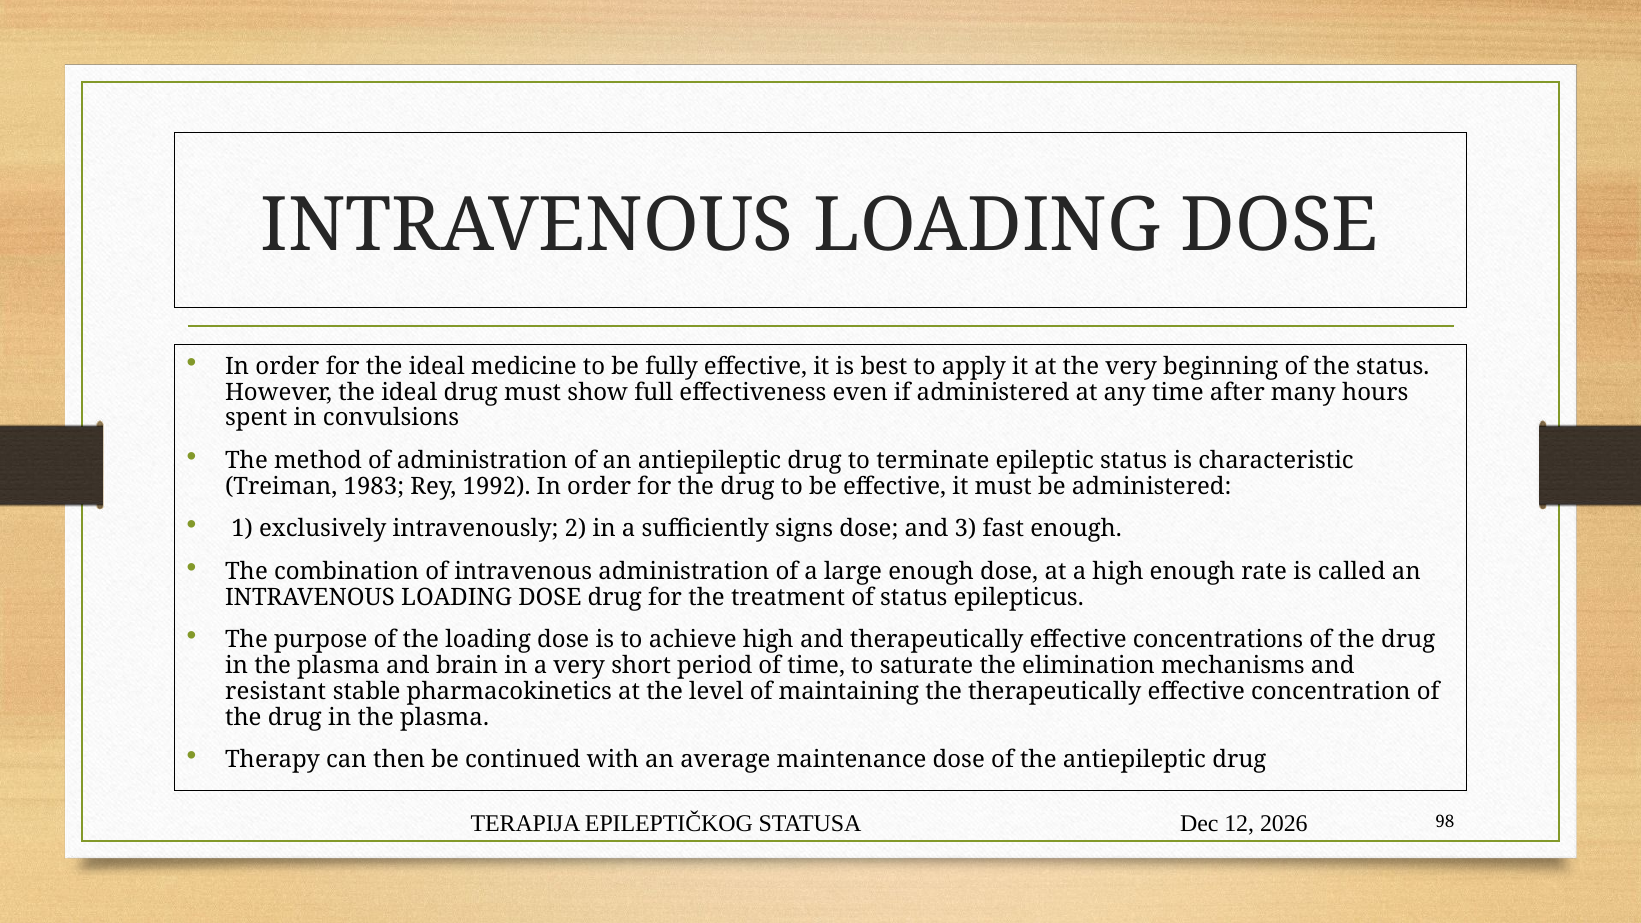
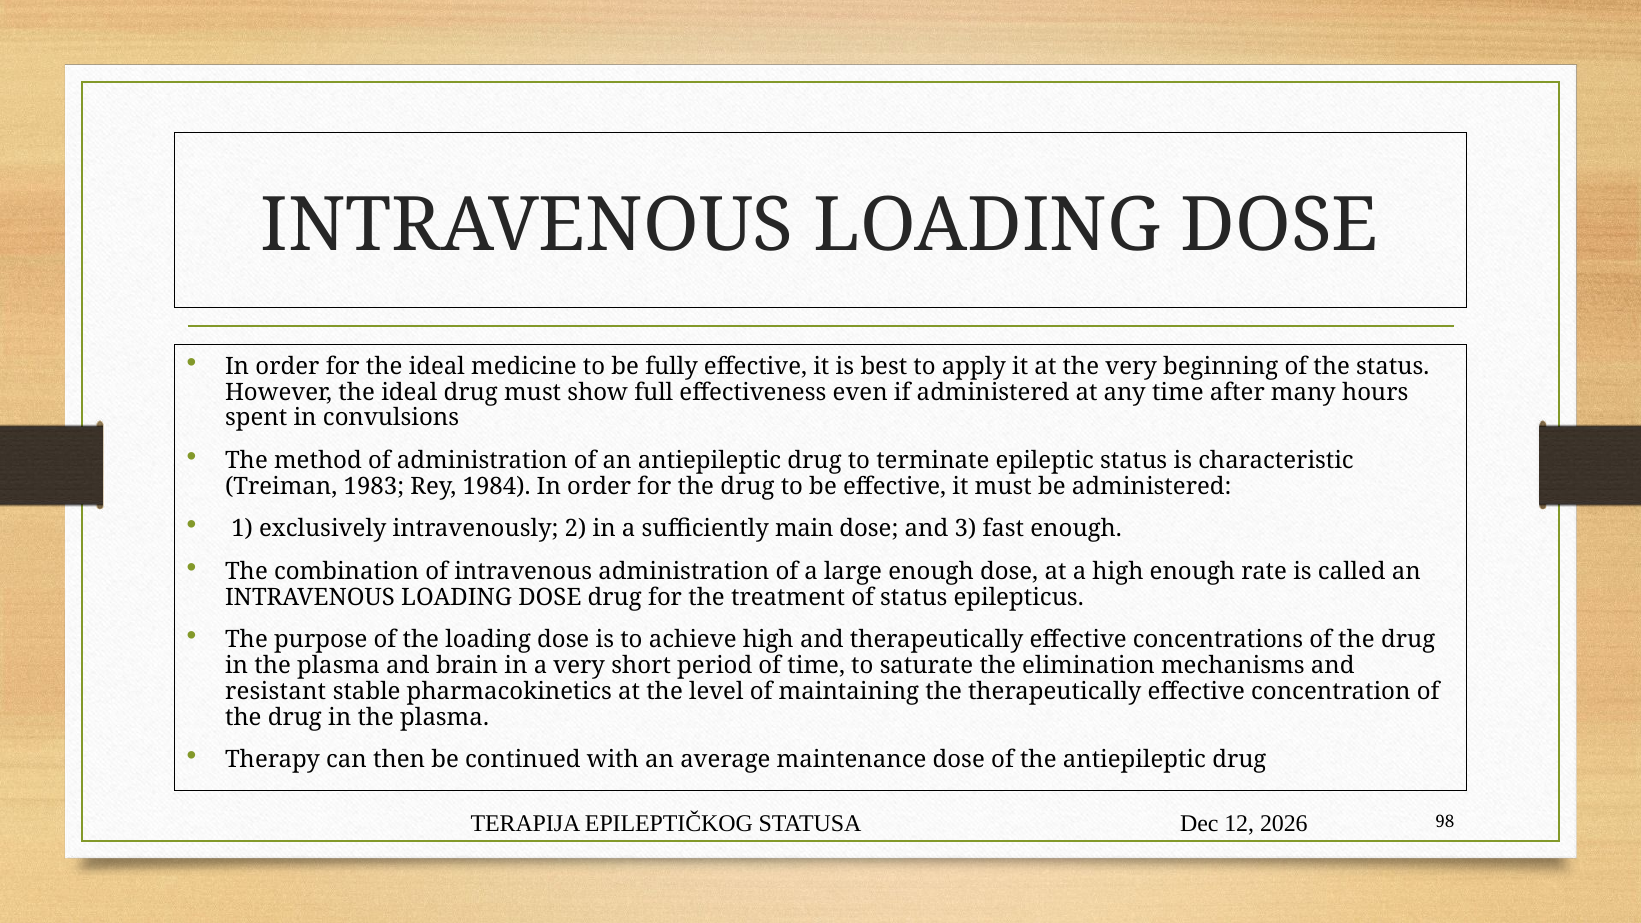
1992: 1992 -> 1984
signs: signs -> main
